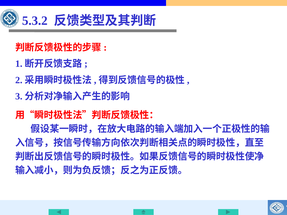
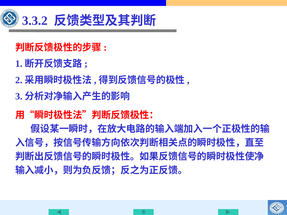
5.3.2: 5.3.2 -> 3.3.2
